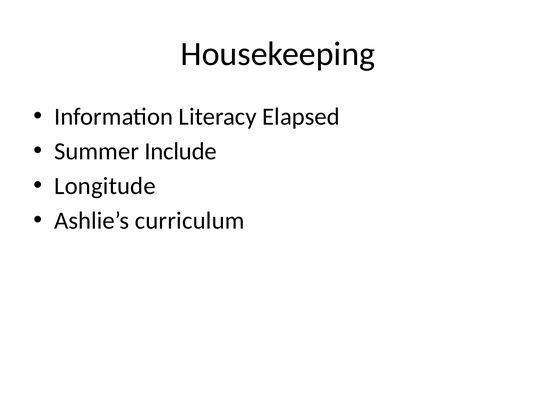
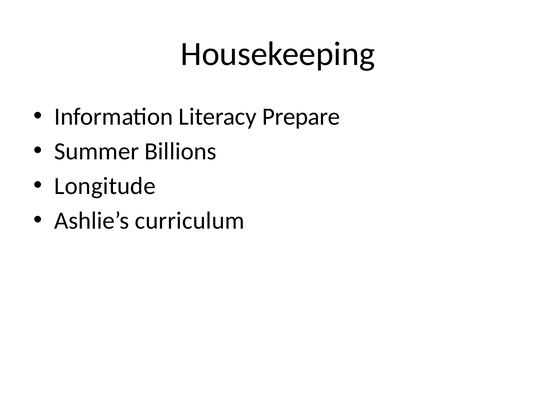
Elapsed: Elapsed -> Prepare
Include: Include -> Billions
